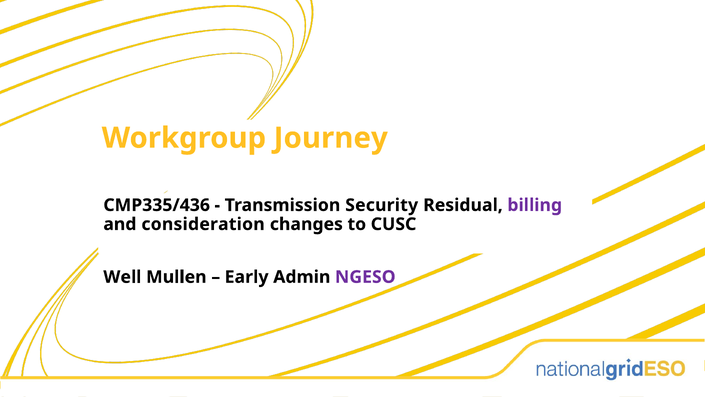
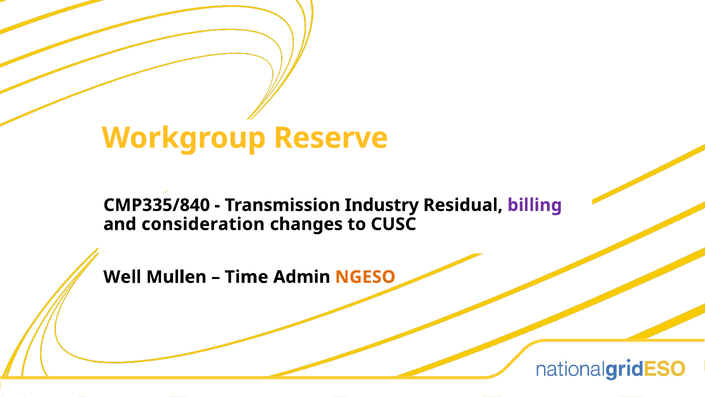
Journey: Journey -> Reserve
CMP335/436: CMP335/436 -> CMP335/840
Security: Security -> Industry
Early: Early -> Time
NGESO colour: purple -> orange
